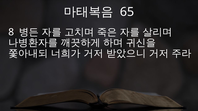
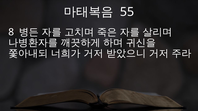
65: 65 -> 55
